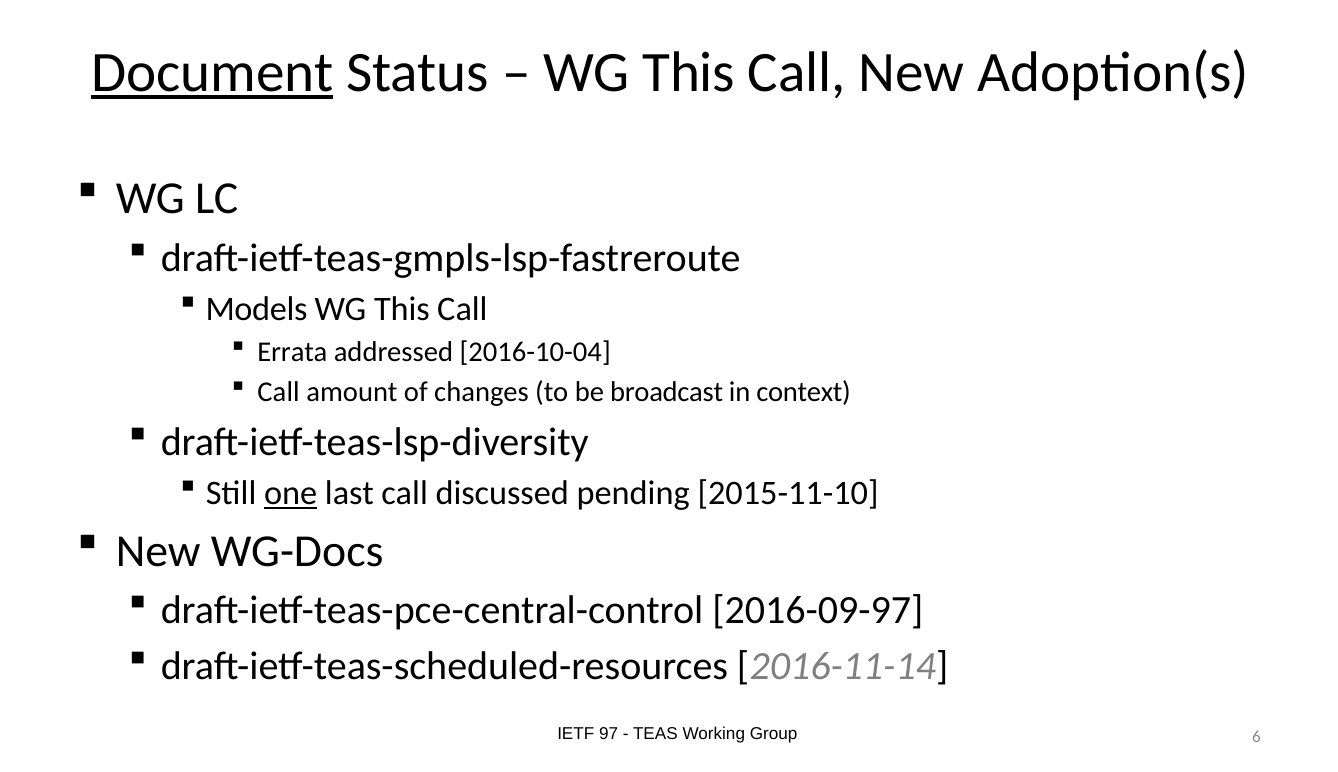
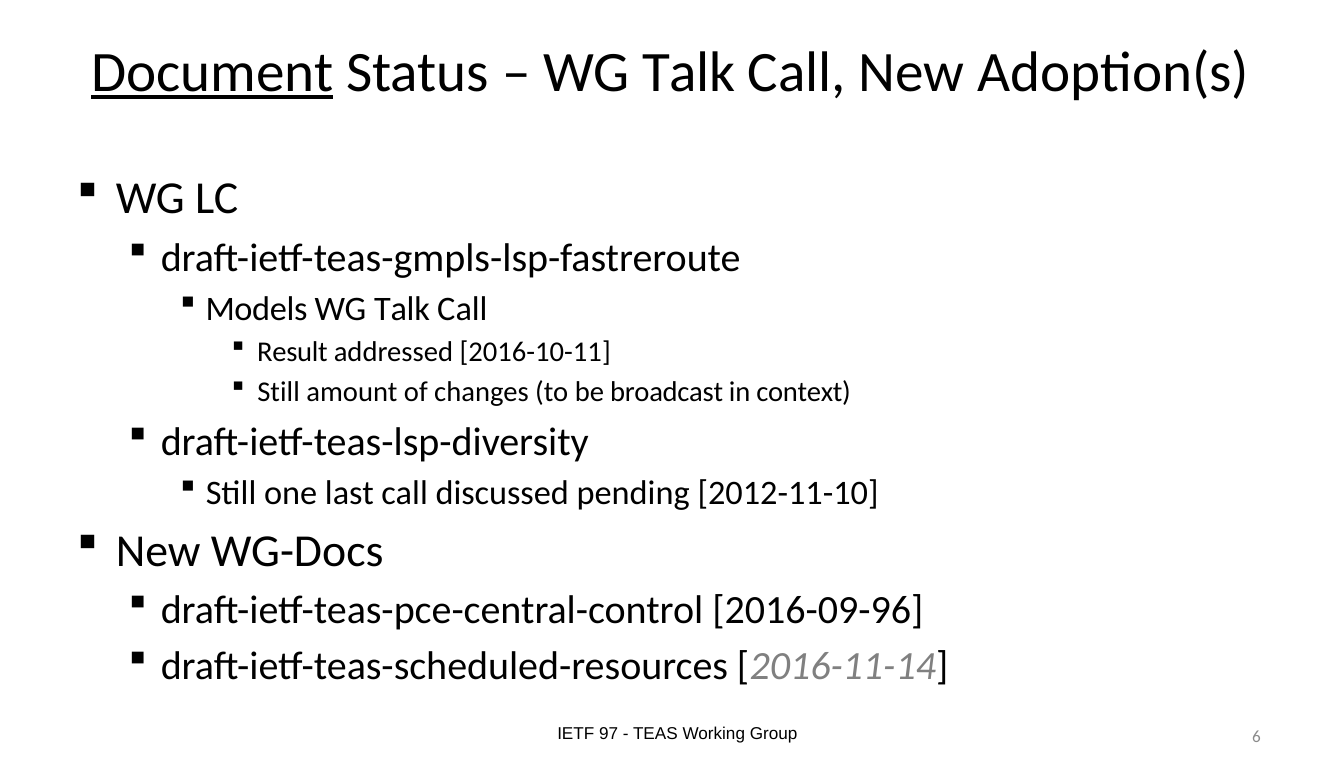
This at (689, 73): This -> Talk
This at (402, 309): This -> Talk
Errata: Errata -> Result
2016-10-04: 2016-10-04 -> 2016-10-11
Call at (279, 392): Call -> Still
one underline: present -> none
2015-11-10: 2015-11-10 -> 2012-11-10
2016-09-97: 2016-09-97 -> 2016-09-96
